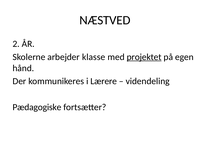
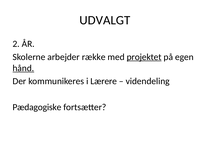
NÆSTVED: NÆSTVED -> UDVALGT
klasse: klasse -> række
hånd underline: none -> present
